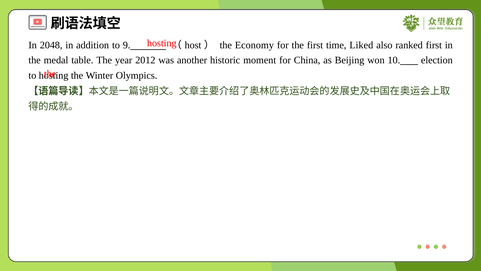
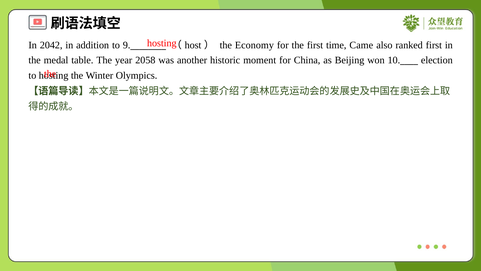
2048: 2048 -> 2042
Liked: Liked -> Came
2012: 2012 -> 2058
